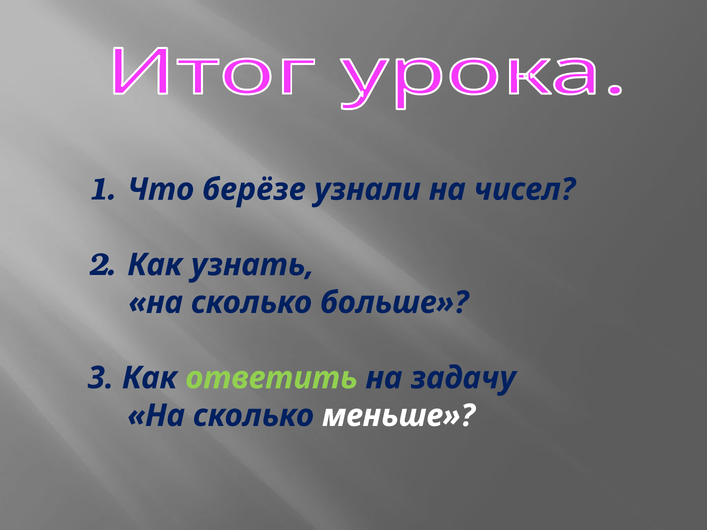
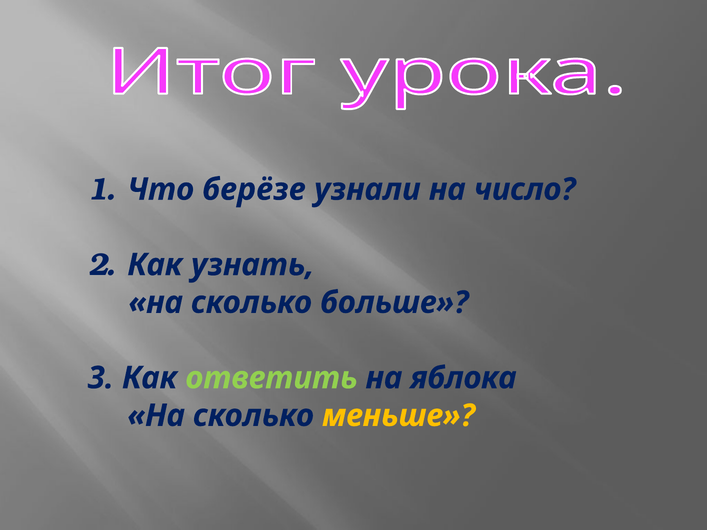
чисел: чисел -> число
задачу: задачу -> яблока
меньше colour: white -> yellow
